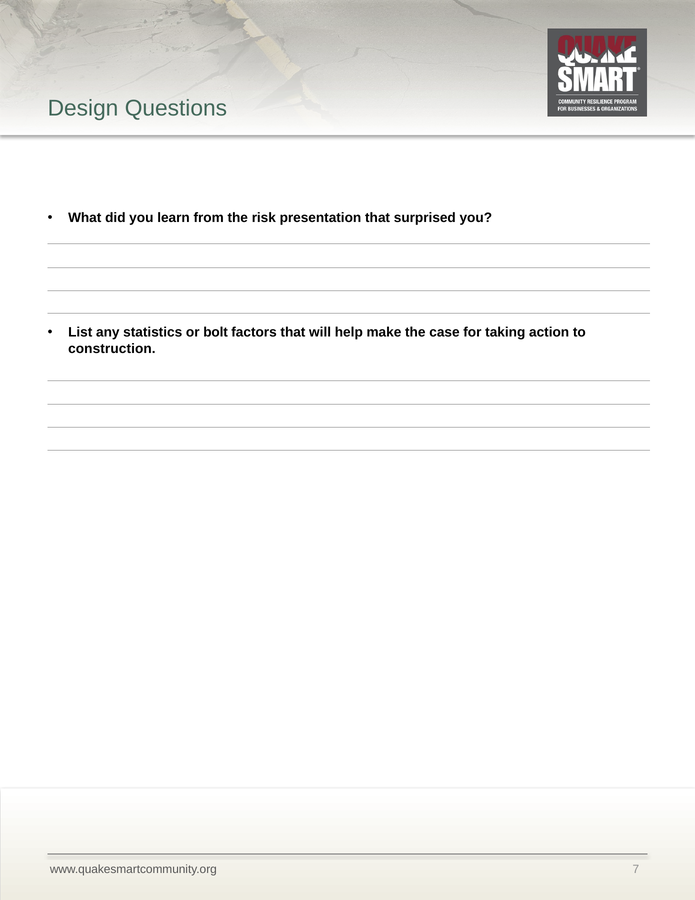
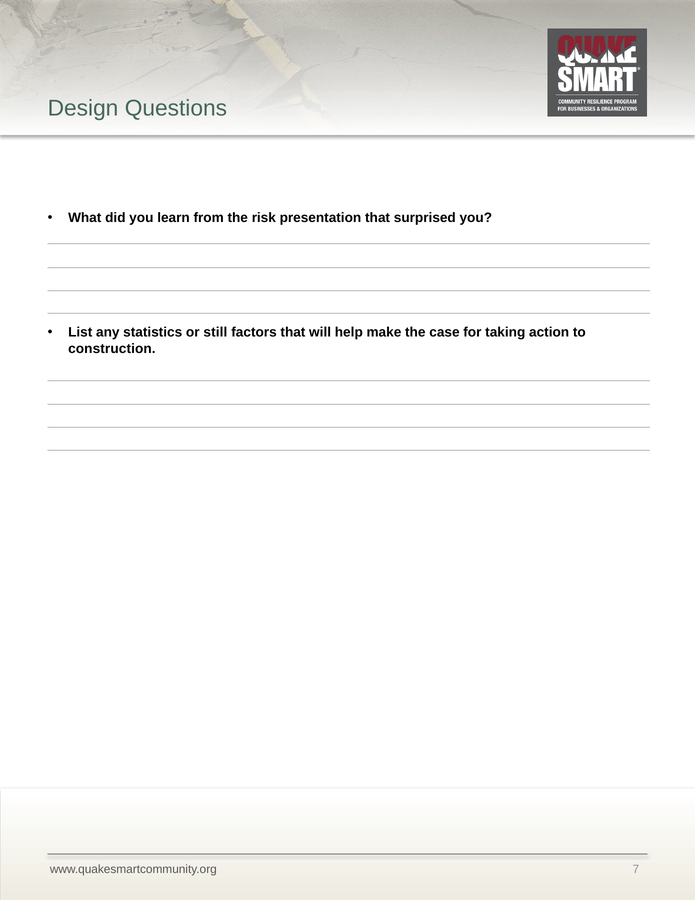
bolt: bolt -> still
